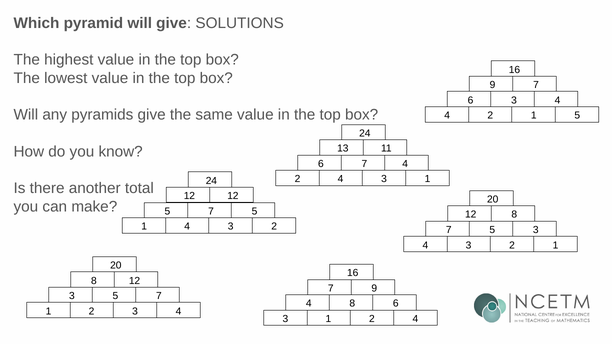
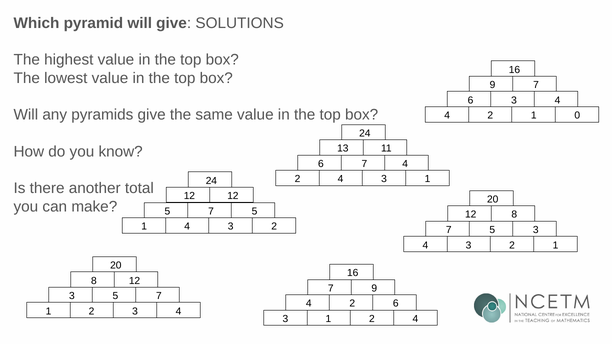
5 at (577, 116): 5 -> 0
4 8: 8 -> 2
